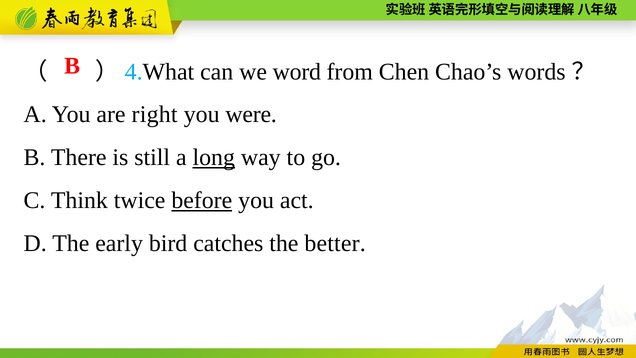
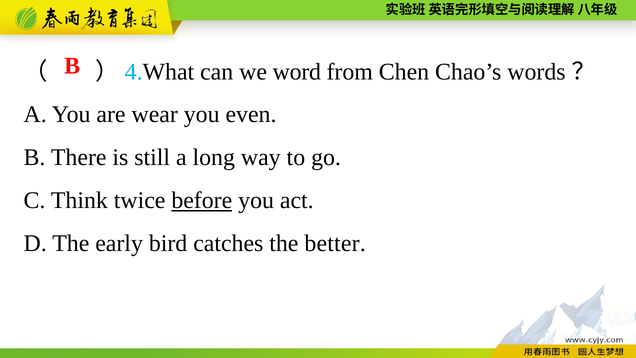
right: right -> wear
were: were -> even
long underline: present -> none
